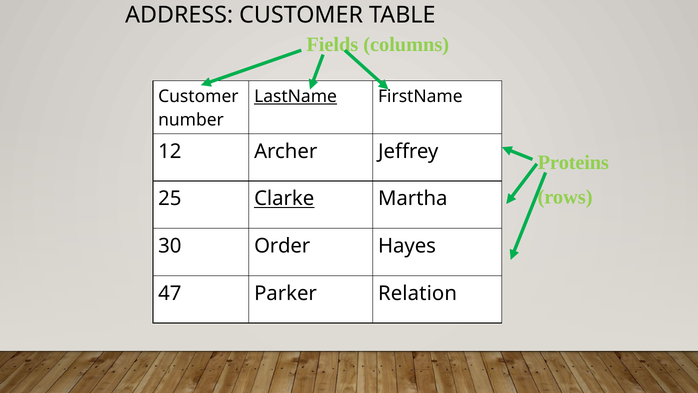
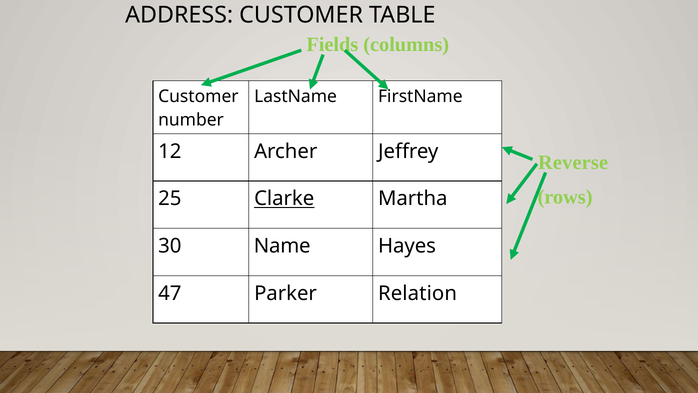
LastName underline: present -> none
Proteins: Proteins -> Reverse
Order: Order -> Name
